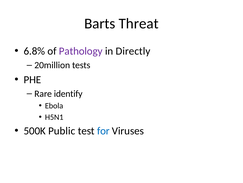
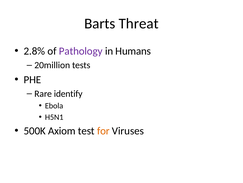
6.8%: 6.8% -> 2.8%
Directly: Directly -> Humans
Public: Public -> Axiom
for colour: blue -> orange
